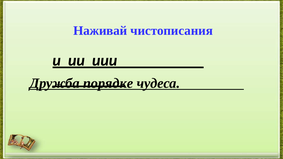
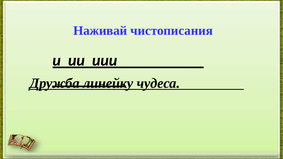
порядке: порядке -> линейку
